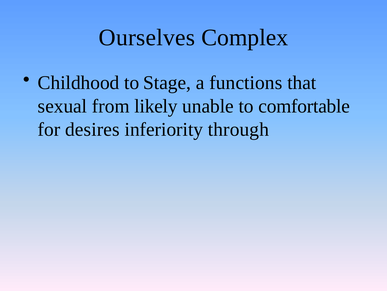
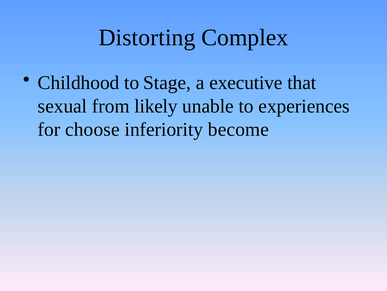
Ourselves: Ourselves -> Distorting
functions: functions -> executive
comfortable: comfortable -> experiences
desires: desires -> choose
through: through -> become
